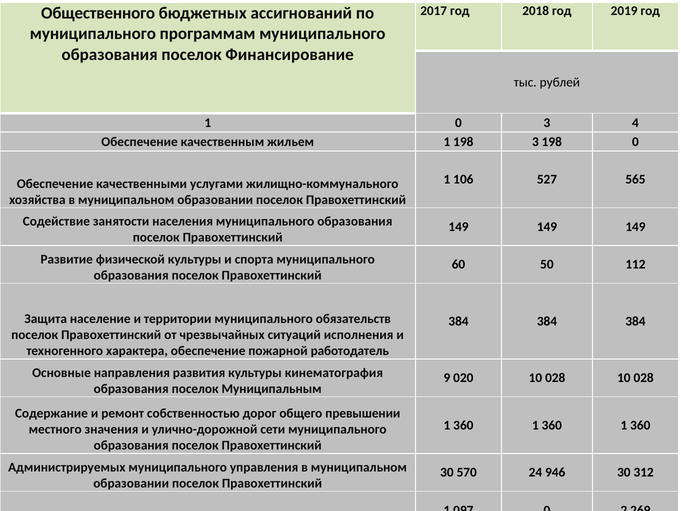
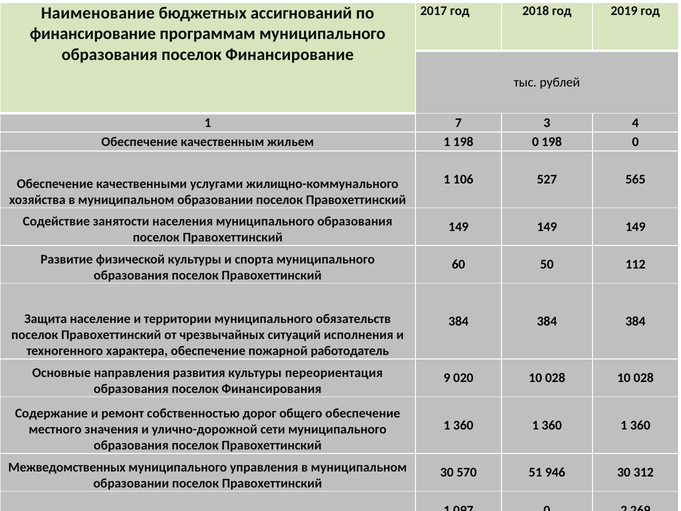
Общественного: Общественного -> Наименование
муниципального at (93, 34): муниципального -> финансирование
1 0: 0 -> 7
1 198 3: 3 -> 0
кинематография: кинематография -> переориентация
поселок Муниципальным: Муниципальным -> Финансирования
общего превышении: превышении -> обеспечение
Администрируемых: Администрируемых -> Межведомственных
24: 24 -> 51
